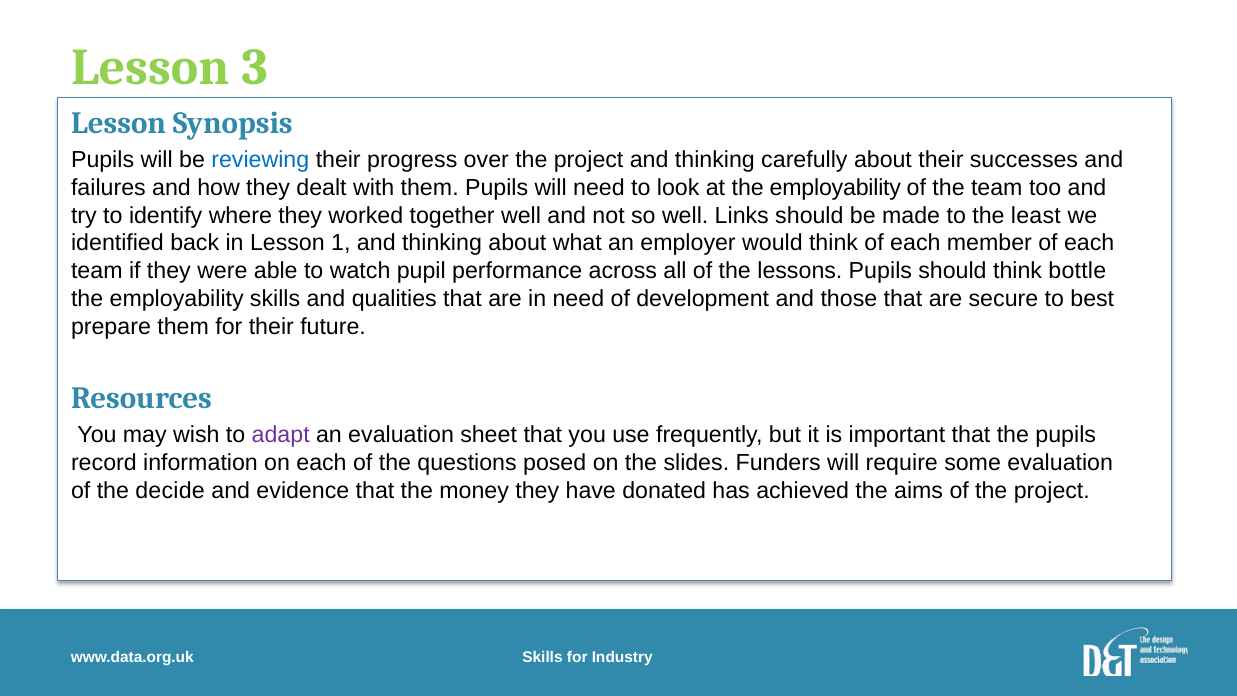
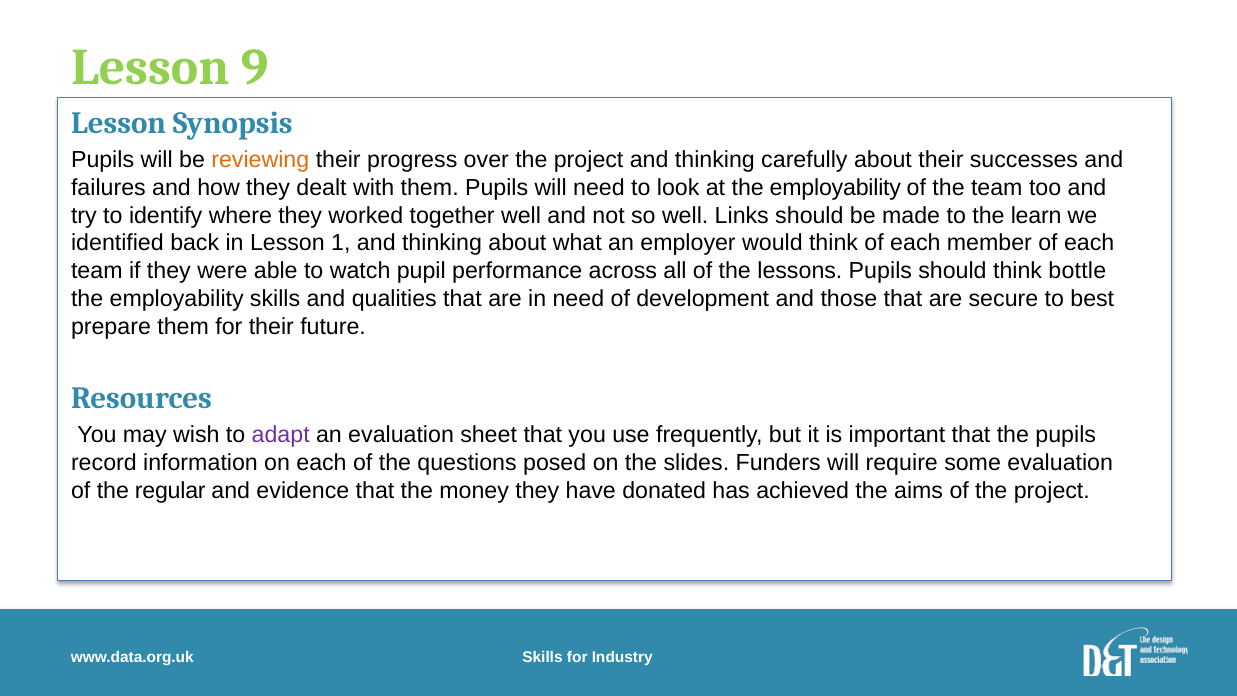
3: 3 -> 9
reviewing colour: blue -> orange
least: least -> learn
decide: decide -> regular
